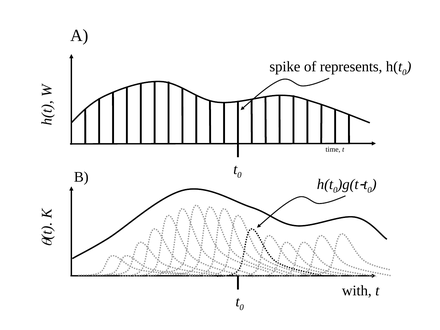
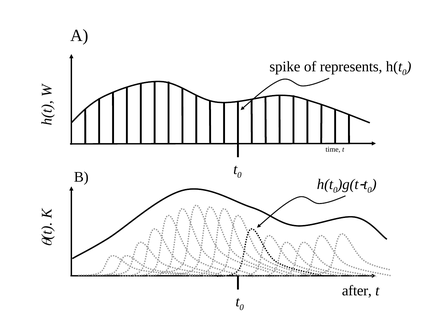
with: with -> after
